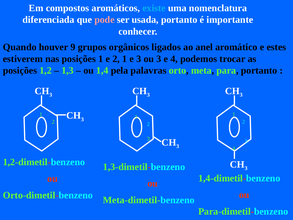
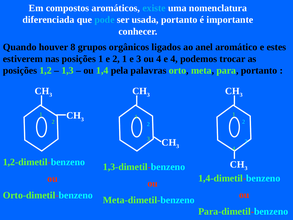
pode colour: pink -> light blue
9: 9 -> 8
ou 3: 3 -> 4
